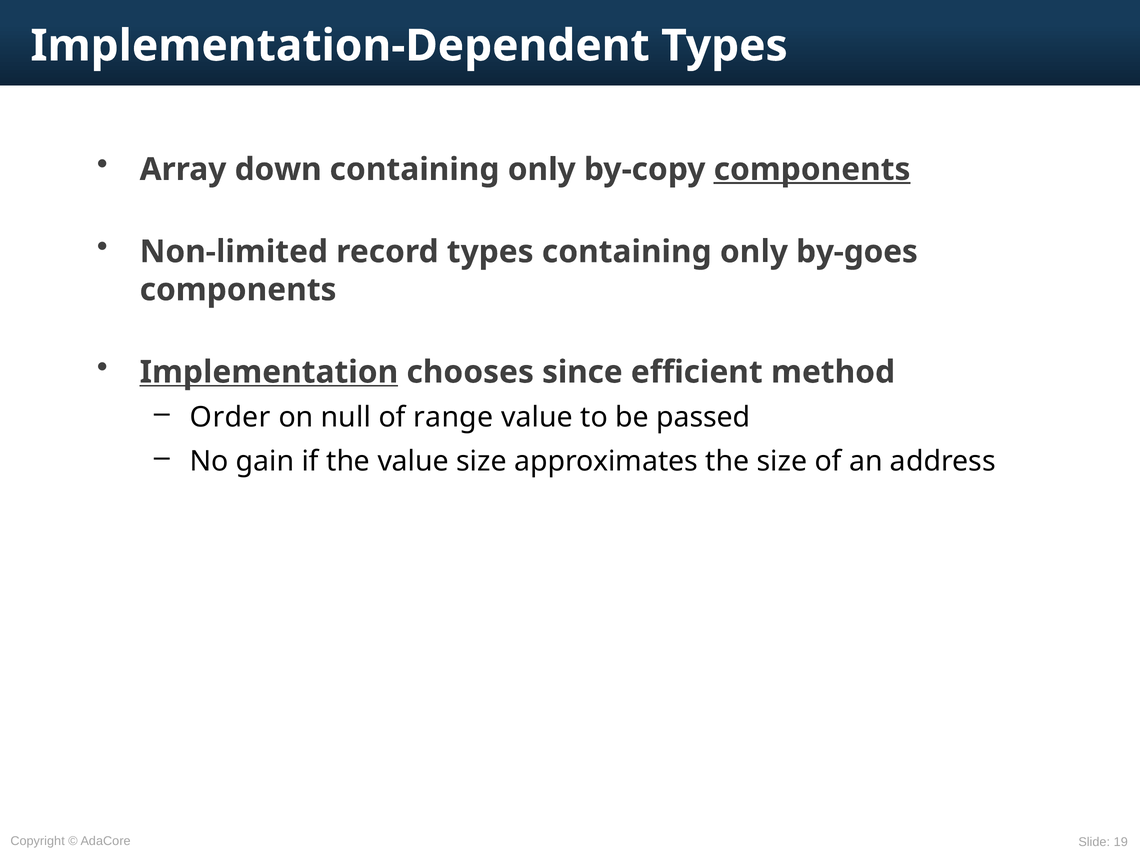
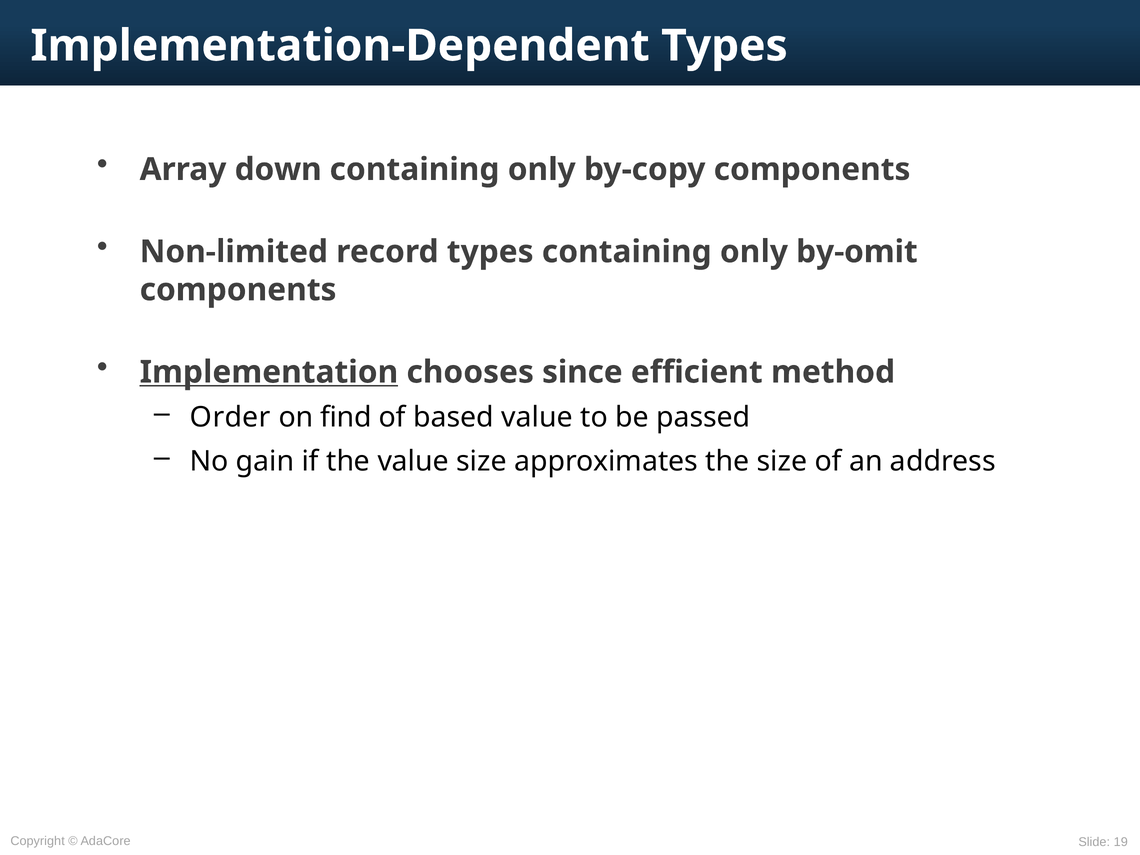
components at (812, 169) underline: present -> none
by-goes: by-goes -> by-omit
null: null -> find
range: range -> based
